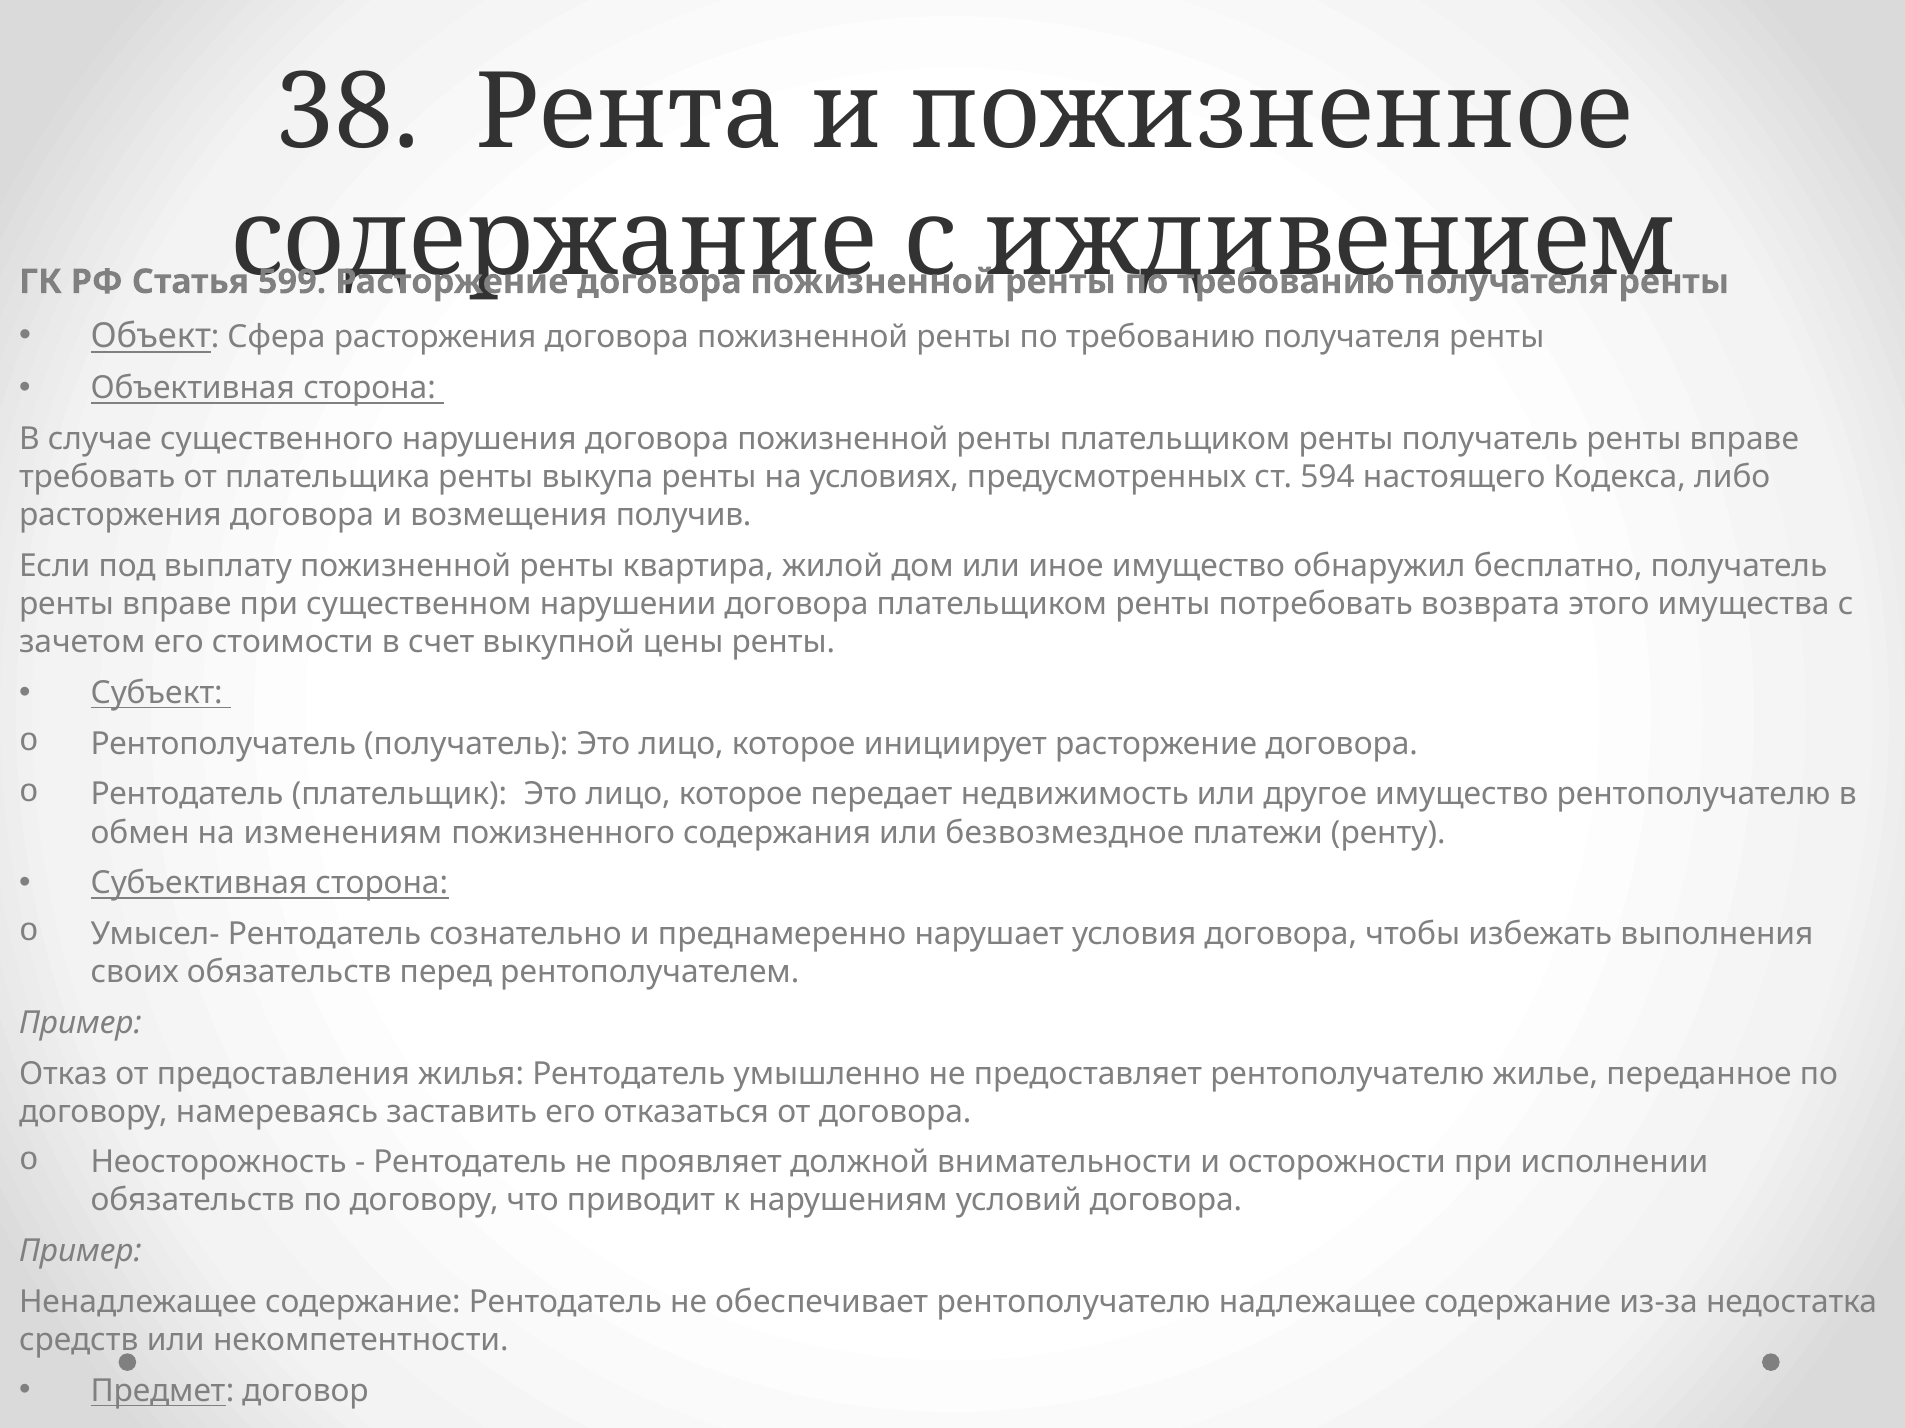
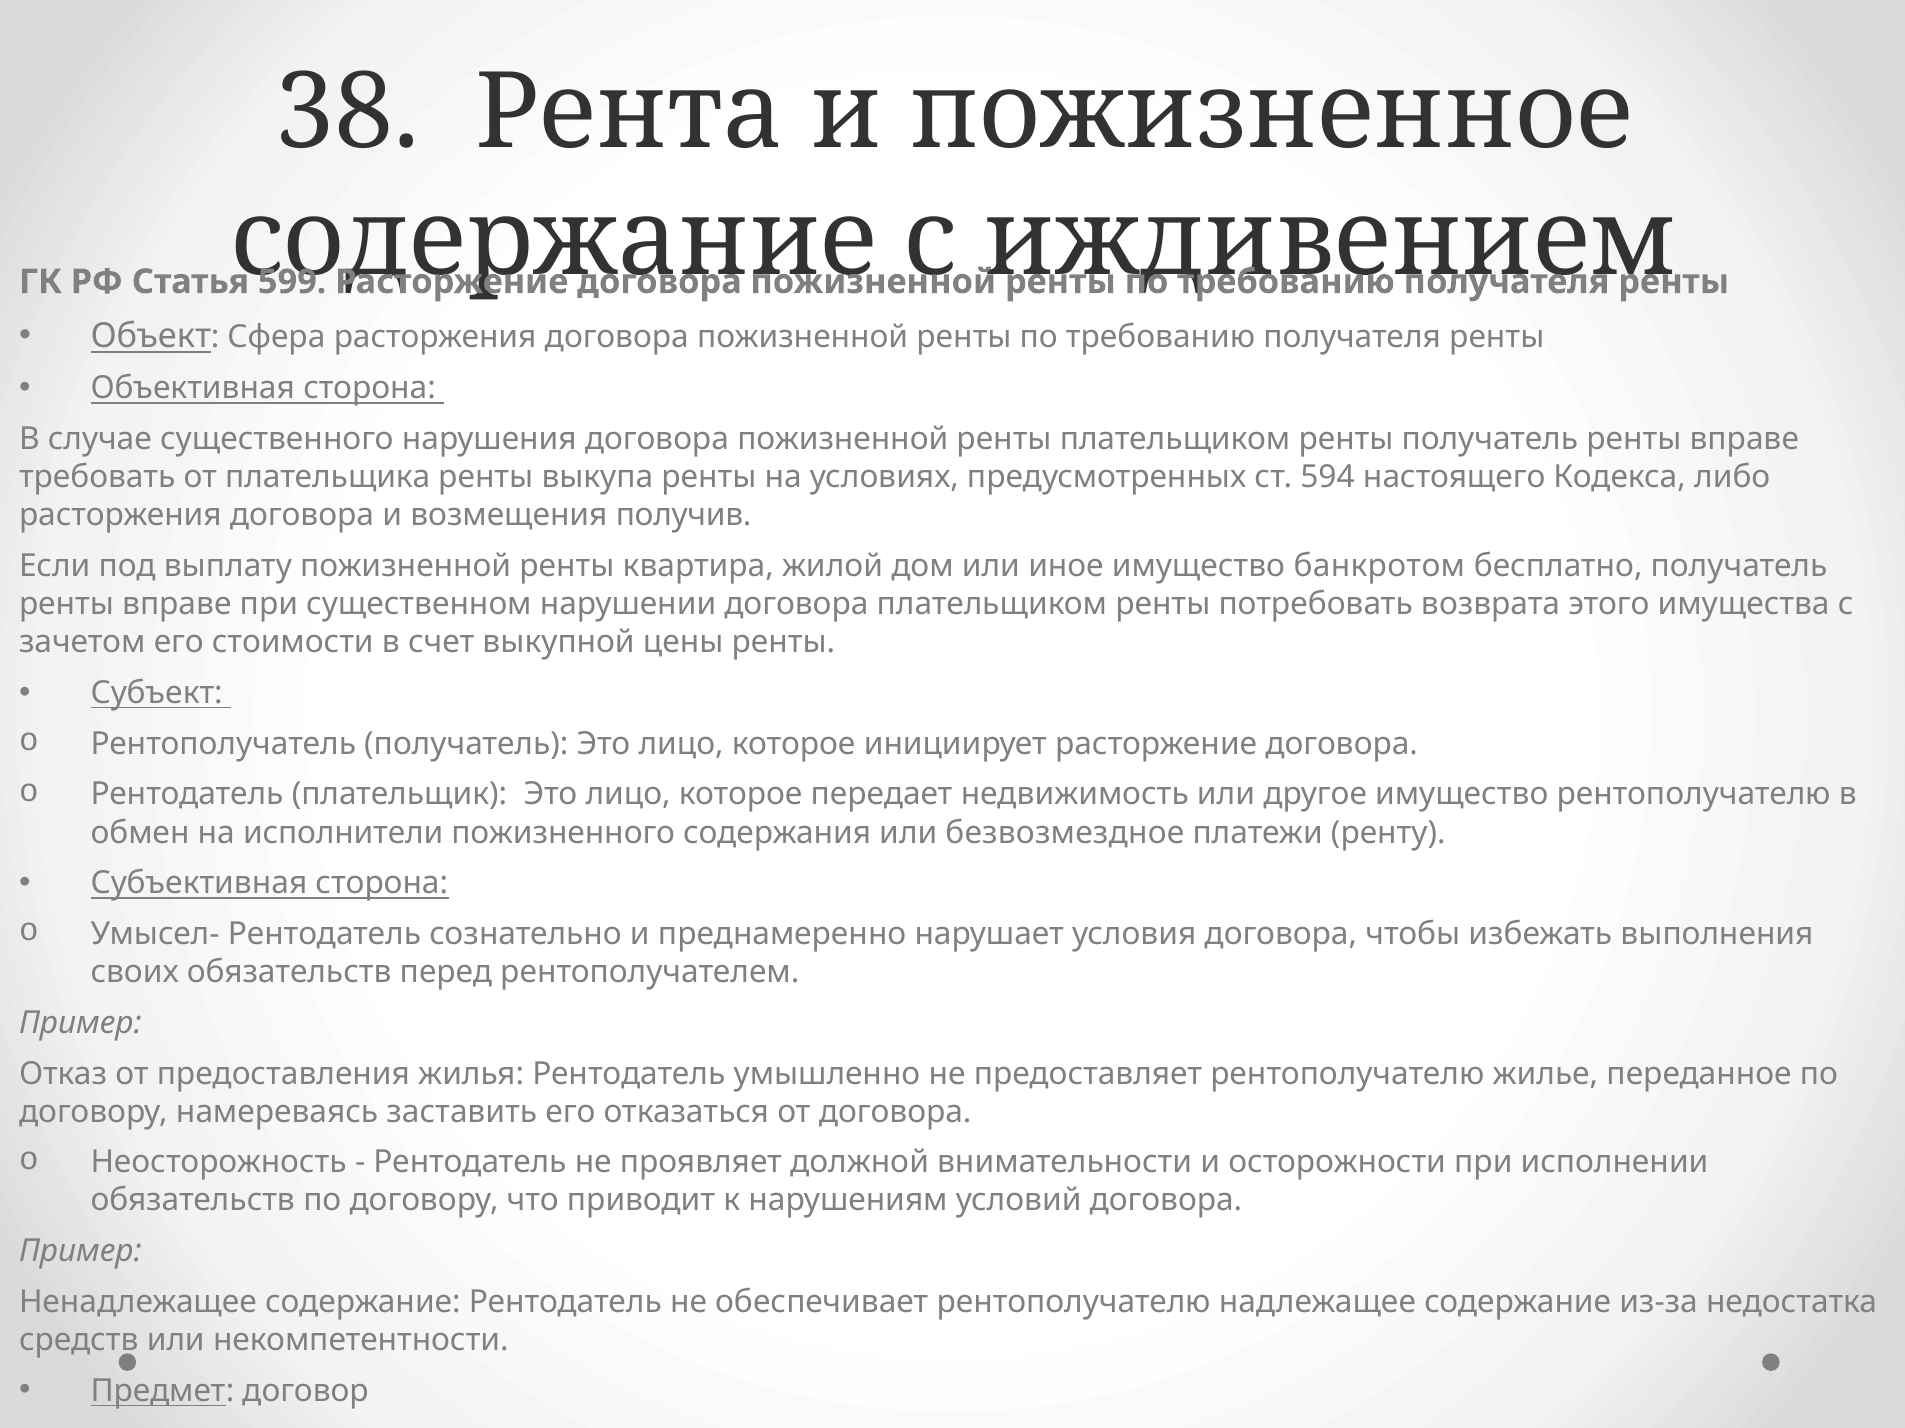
обнаружил: обнаружил -> банкротом
изменениям: изменениям -> исполнители
